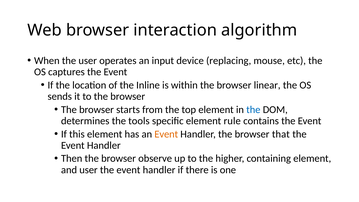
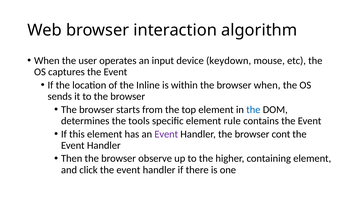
replacing: replacing -> keydown
browser linear: linear -> when
Event at (166, 134) colour: orange -> purple
that: that -> cont
and user: user -> click
